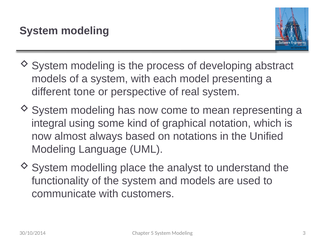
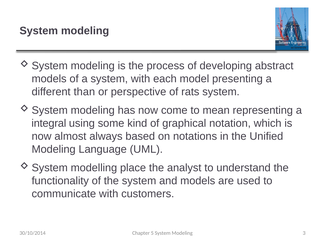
tone: tone -> than
real: real -> rats
